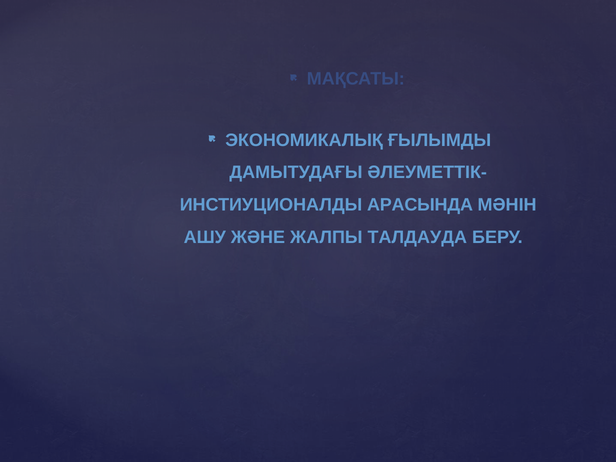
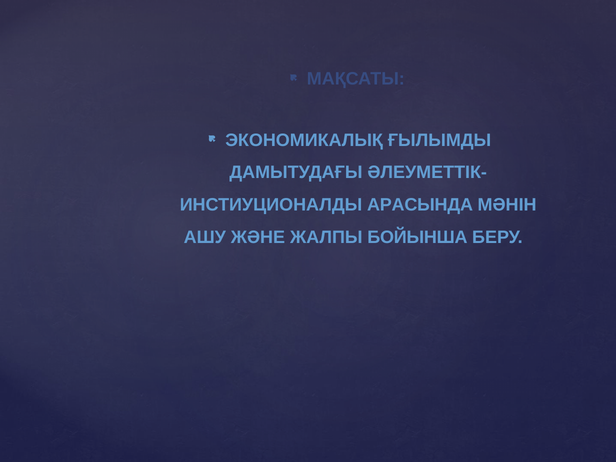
ТАЛДАУДА: ТАЛДАУДА -> БОЙЫНША
